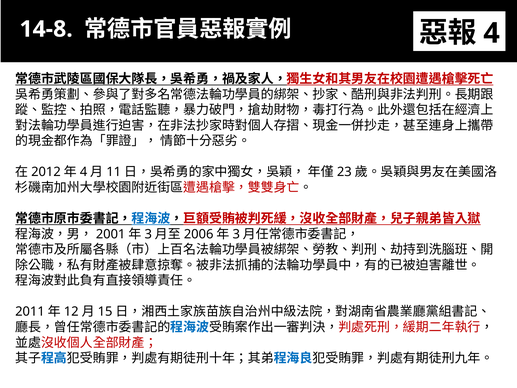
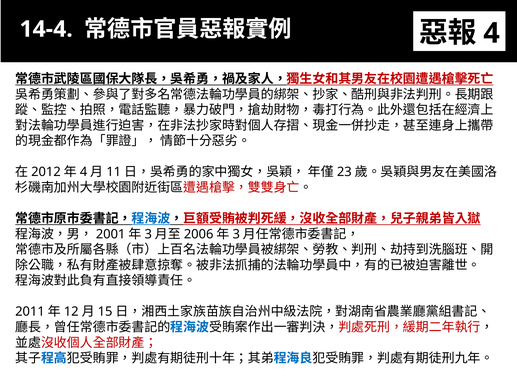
14-8: 14-8 -> 14-4
